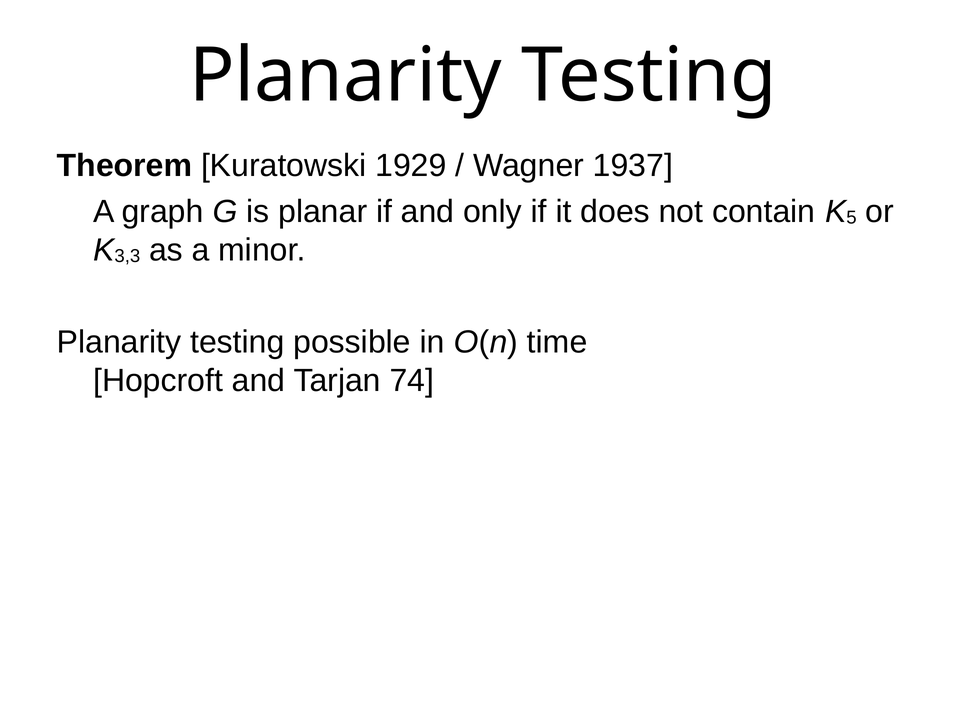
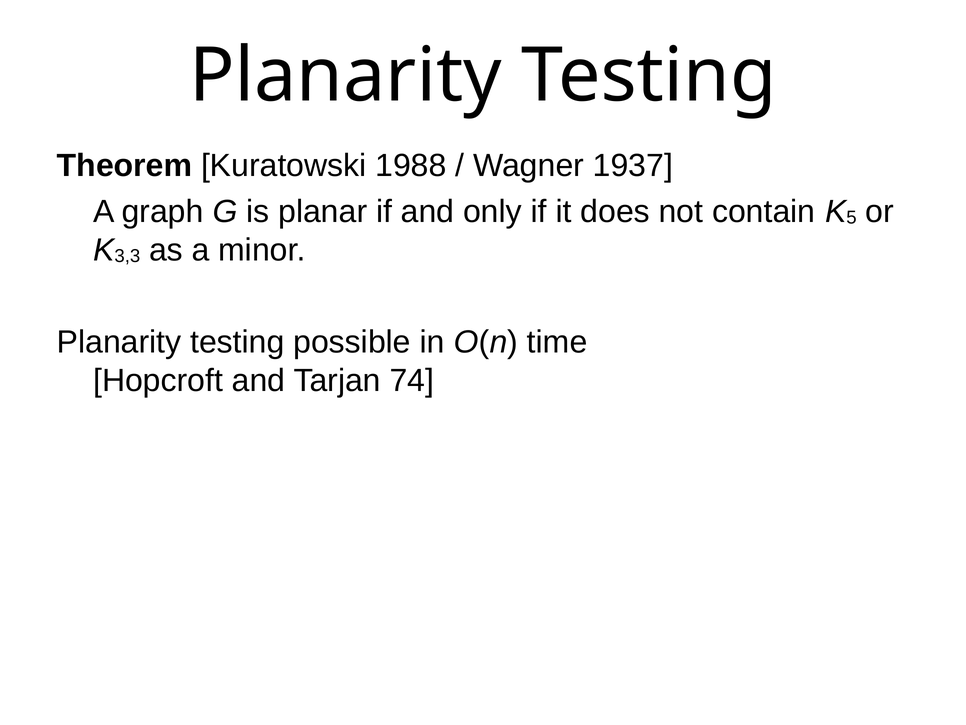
1929: 1929 -> 1988
